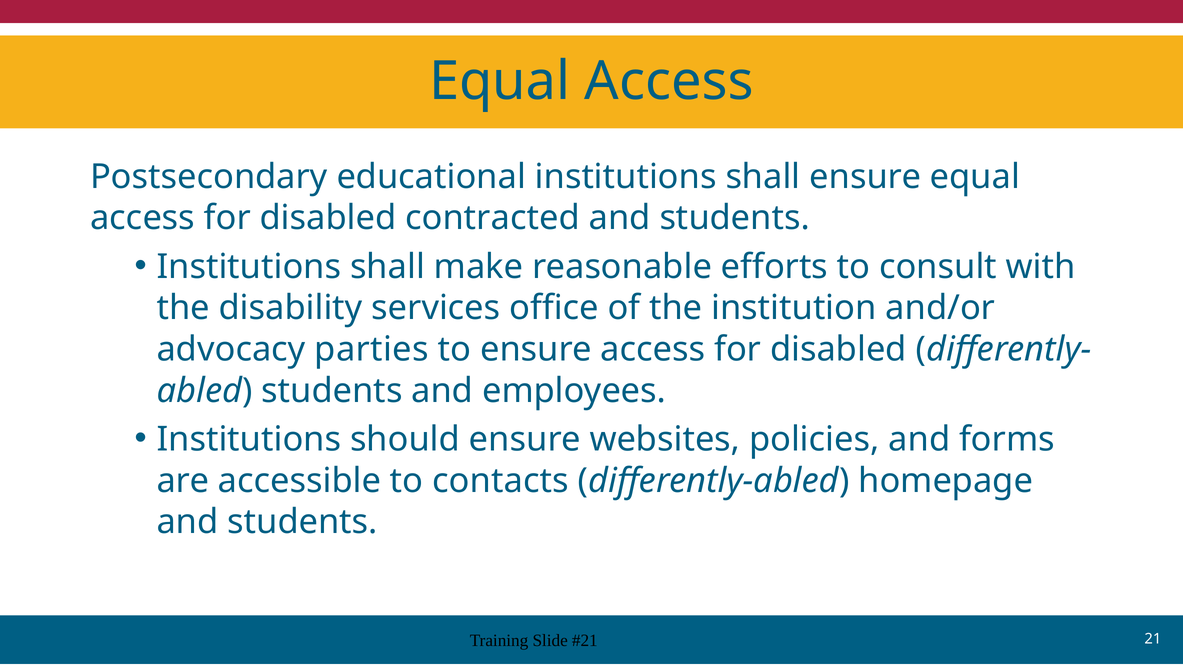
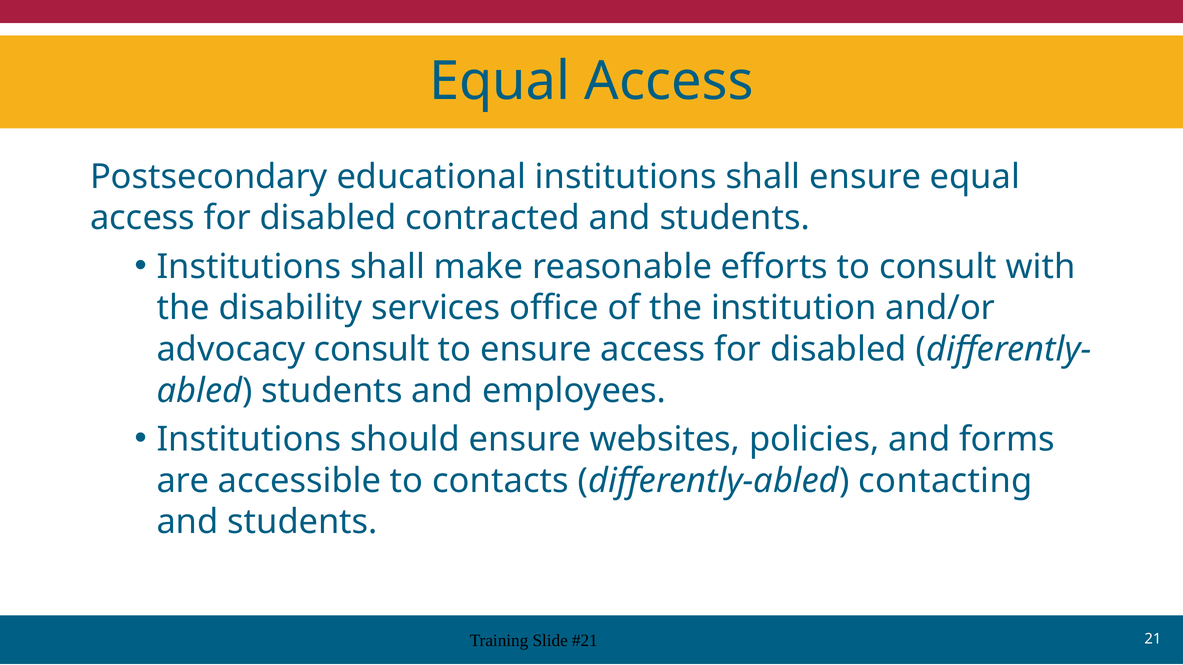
advocacy parties: parties -> consult
homepage: homepage -> contacting
